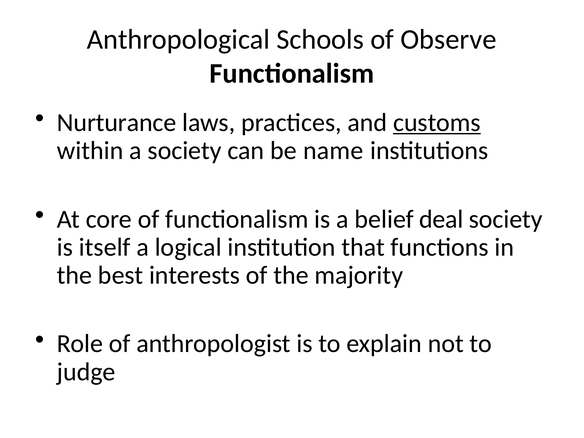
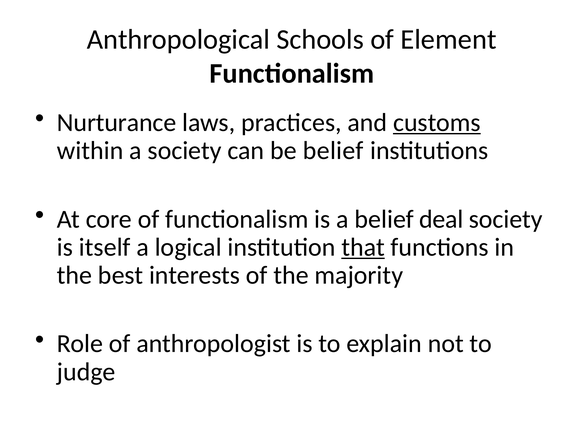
Observe: Observe -> Element
be name: name -> belief
that underline: none -> present
